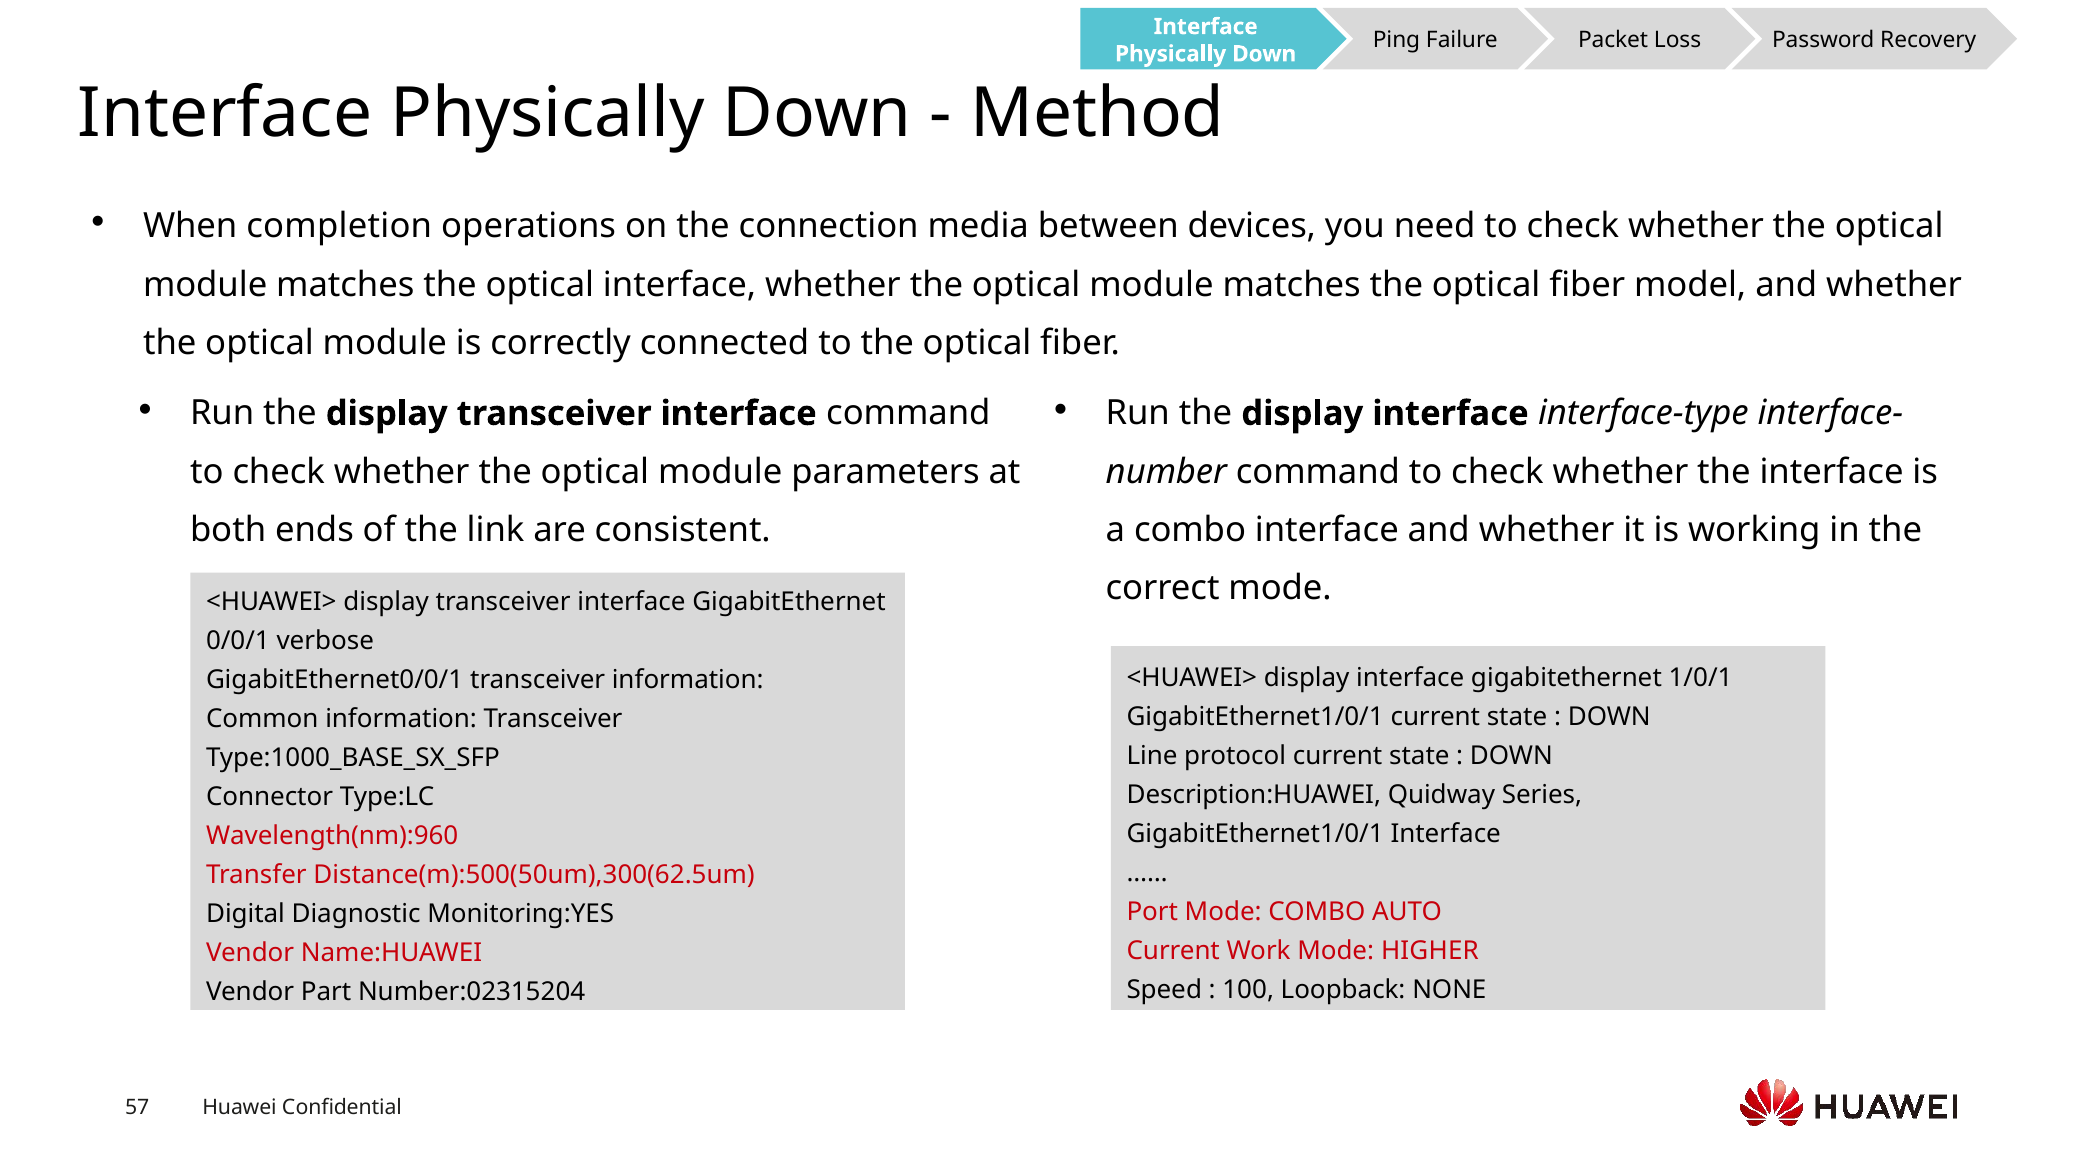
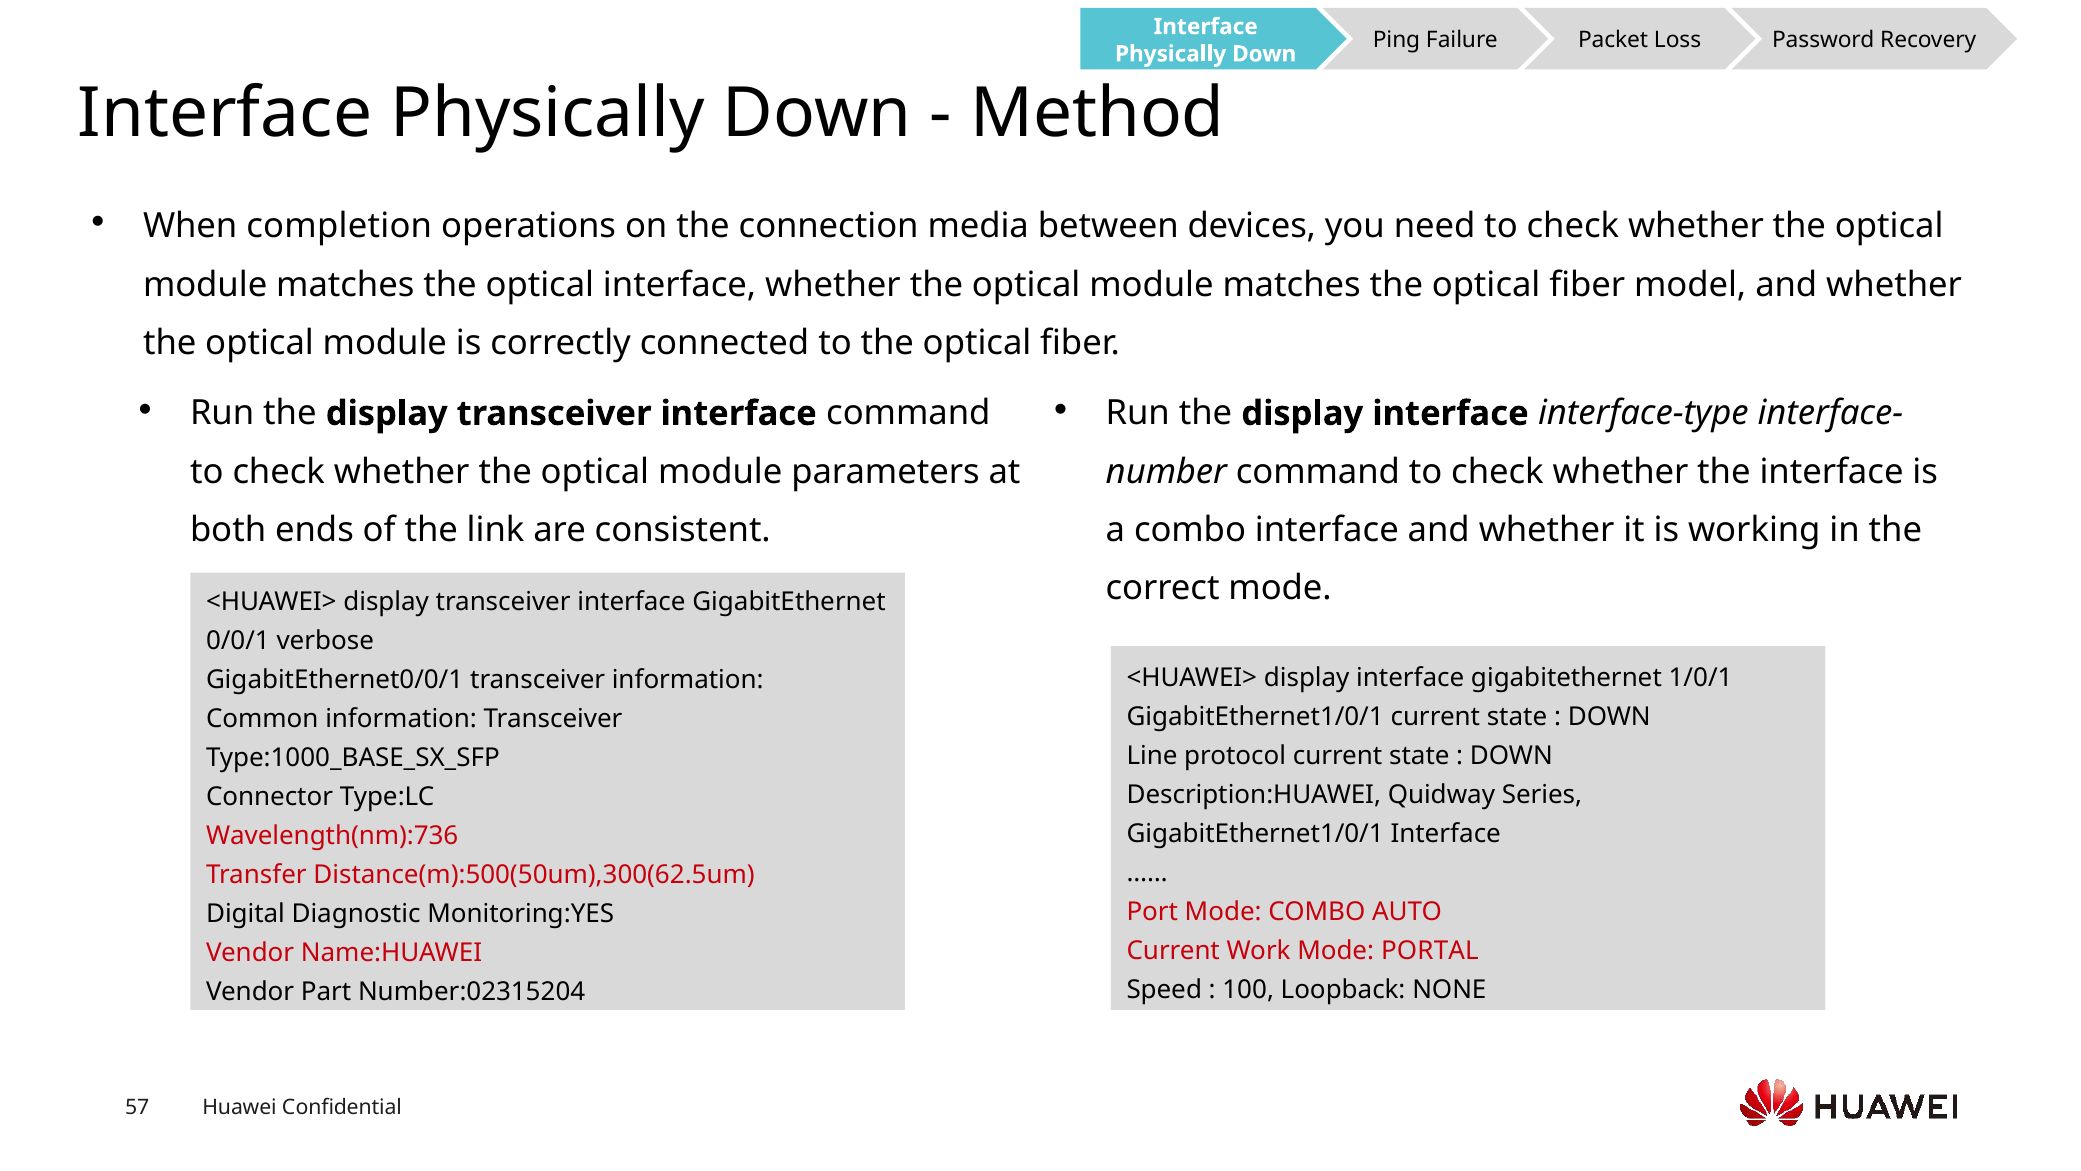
Wavelength(nm):960: Wavelength(nm):960 -> Wavelength(nm):736
HIGHER: HIGHER -> PORTAL
